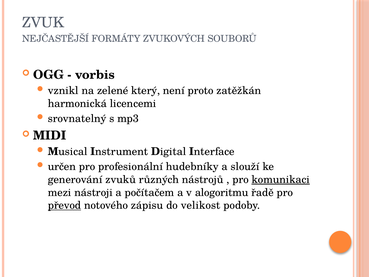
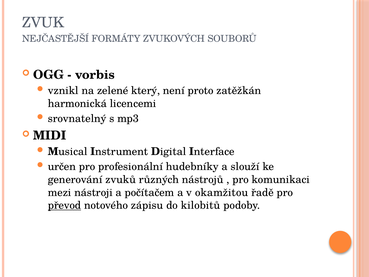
komunikaci underline: present -> none
alogoritmu: alogoritmu -> okamžitou
velikost: velikost -> kilobitů
